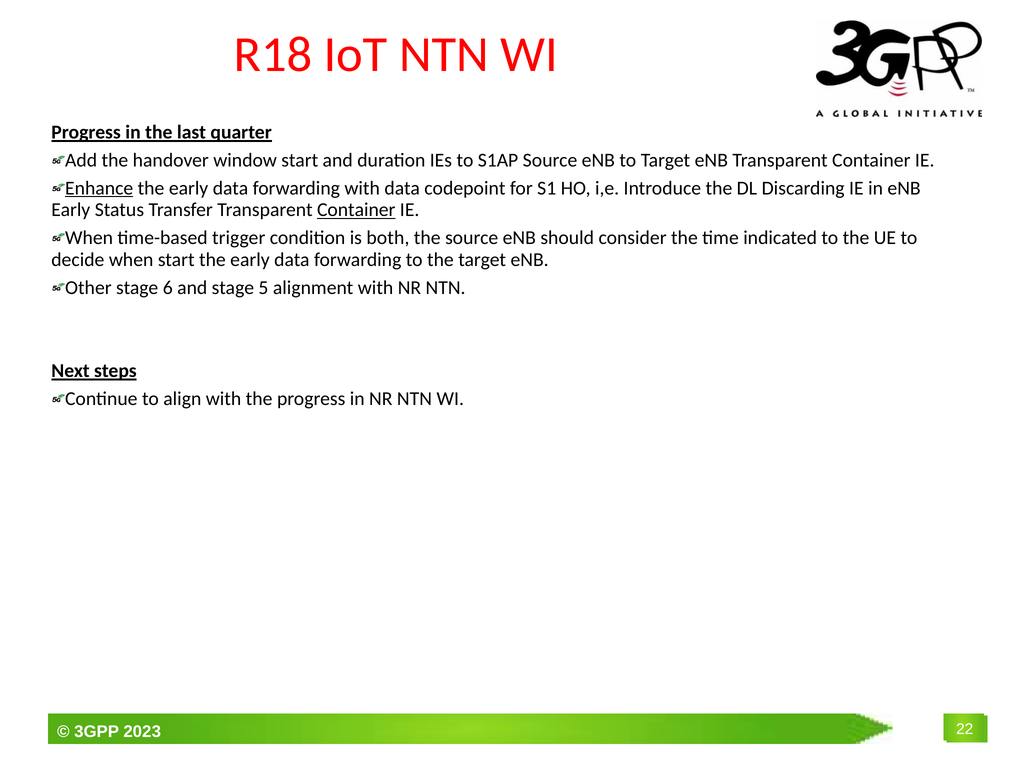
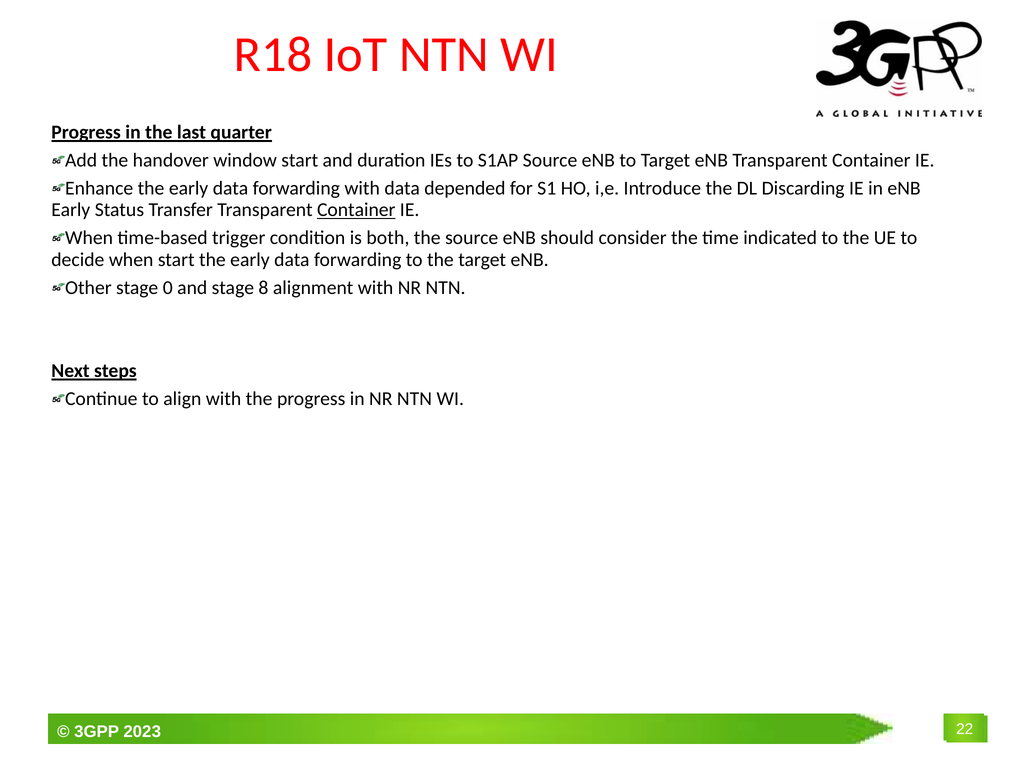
Enhance underline: present -> none
codepoint: codepoint -> depended
6: 6 -> 0
5: 5 -> 8
